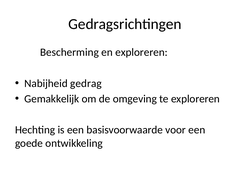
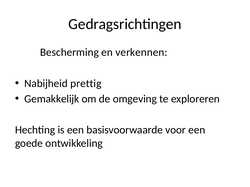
en exploreren: exploreren -> verkennen
gedrag: gedrag -> prettig
